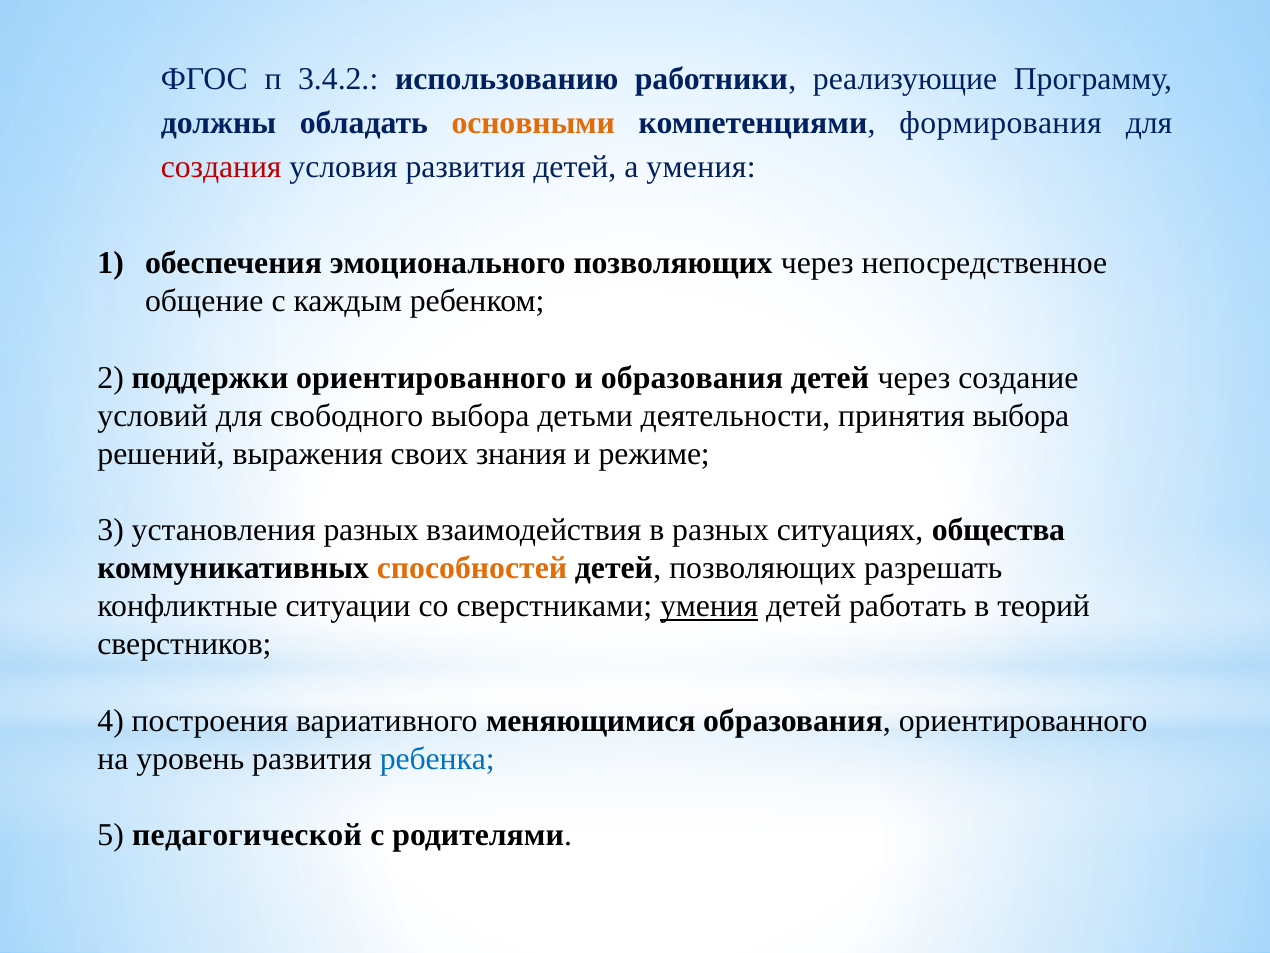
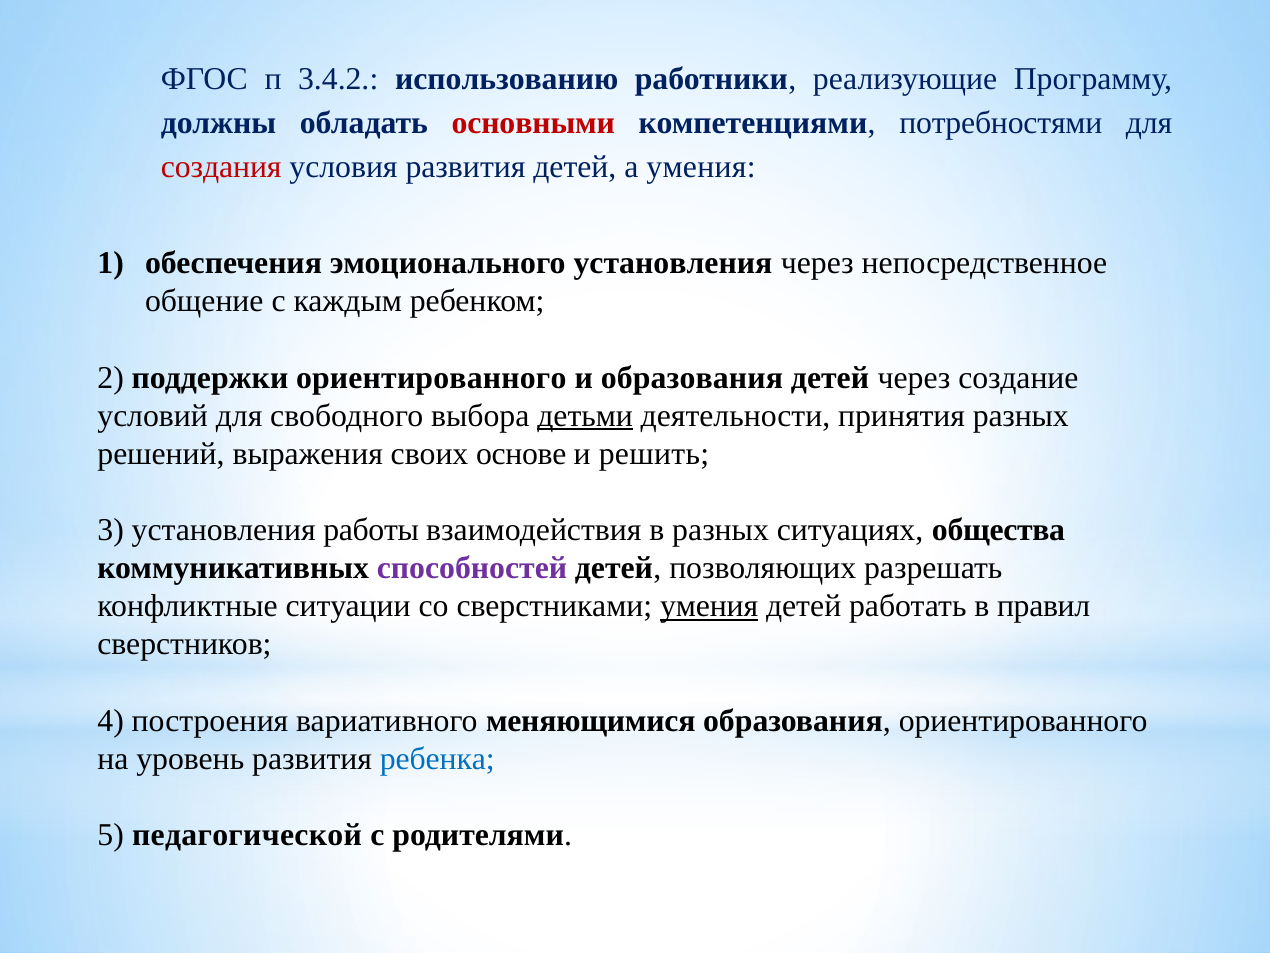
основными colour: orange -> red
формирования: формирования -> потребностями
эмоционального позволяющих: позволяющих -> установления
детьми underline: none -> present
принятия выбора: выбора -> разных
знания: знания -> основе
режиме: режиме -> решить
установления разных: разных -> работы
способностей colour: orange -> purple
теорий: теорий -> правил
